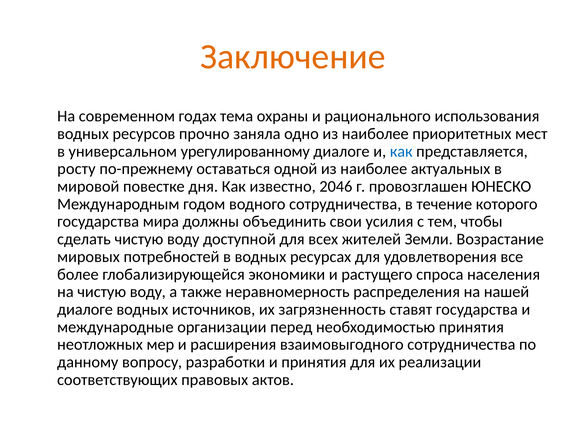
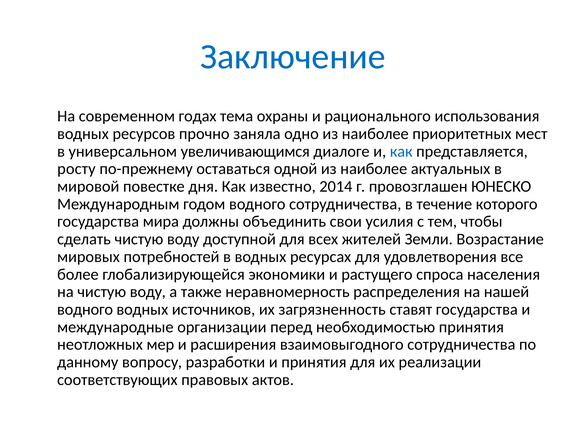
Заключение colour: orange -> blue
урегулированному: урегулированному -> увеличивающимся
2046: 2046 -> 2014
диалоге at (85, 310): диалоге -> водного
